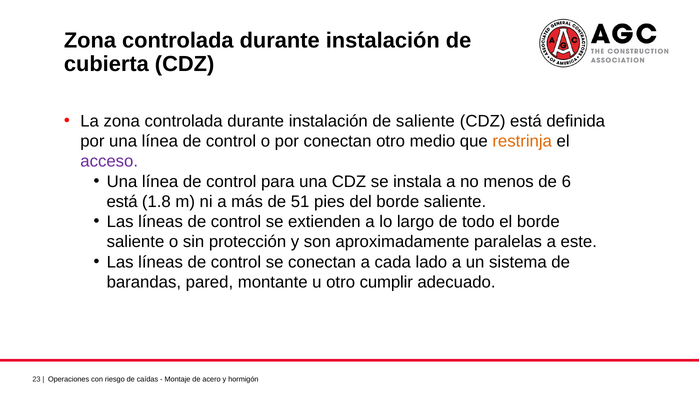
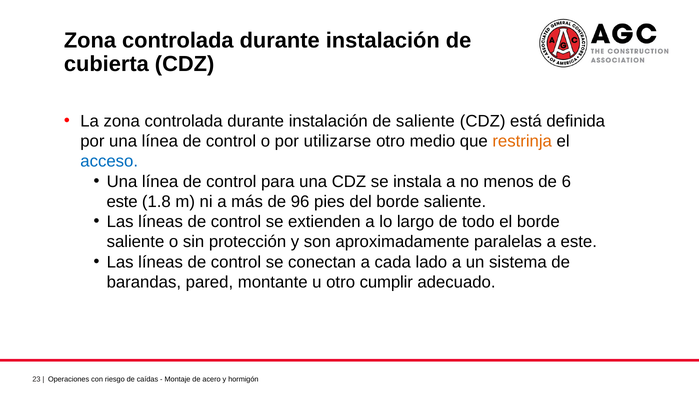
por conectan: conectan -> utilizarse
acceso colour: purple -> blue
está at (122, 202): está -> este
51: 51 -> 96
